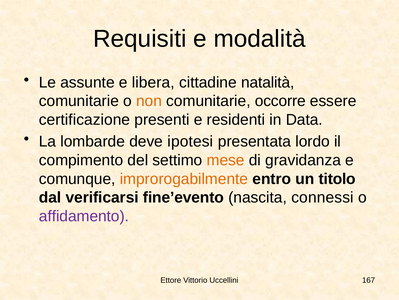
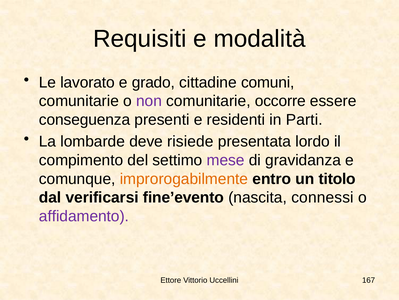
assunte: assunte -> lavorato
libera: libera -> grado
natalità: natalità -> comuni
non colour: orange -> purple
certificazione: certificazione -> conseguenza
Data: Data -> Parti
ipotesi: ipotesi -> risiede
mese colour: orange -> purple
